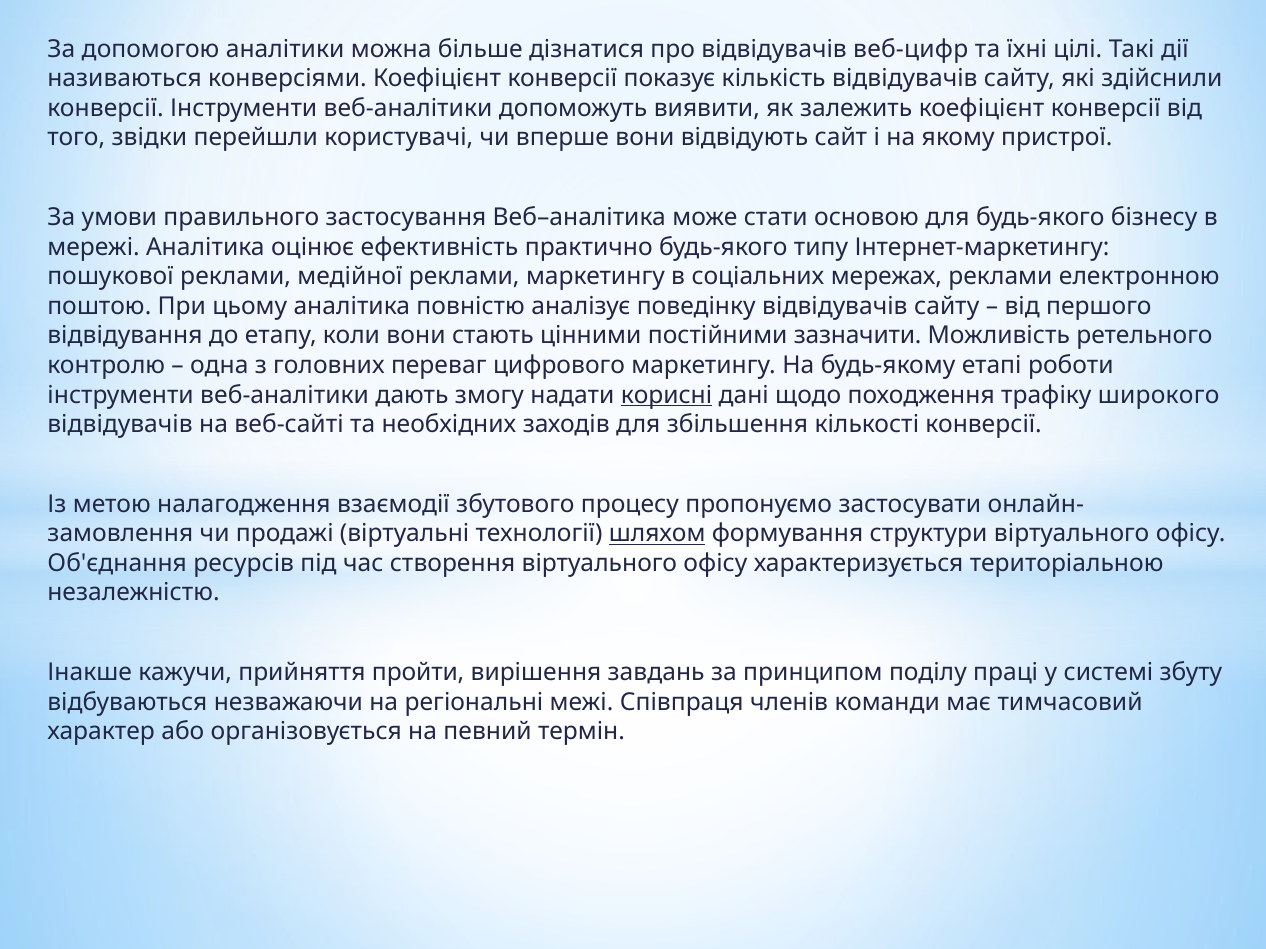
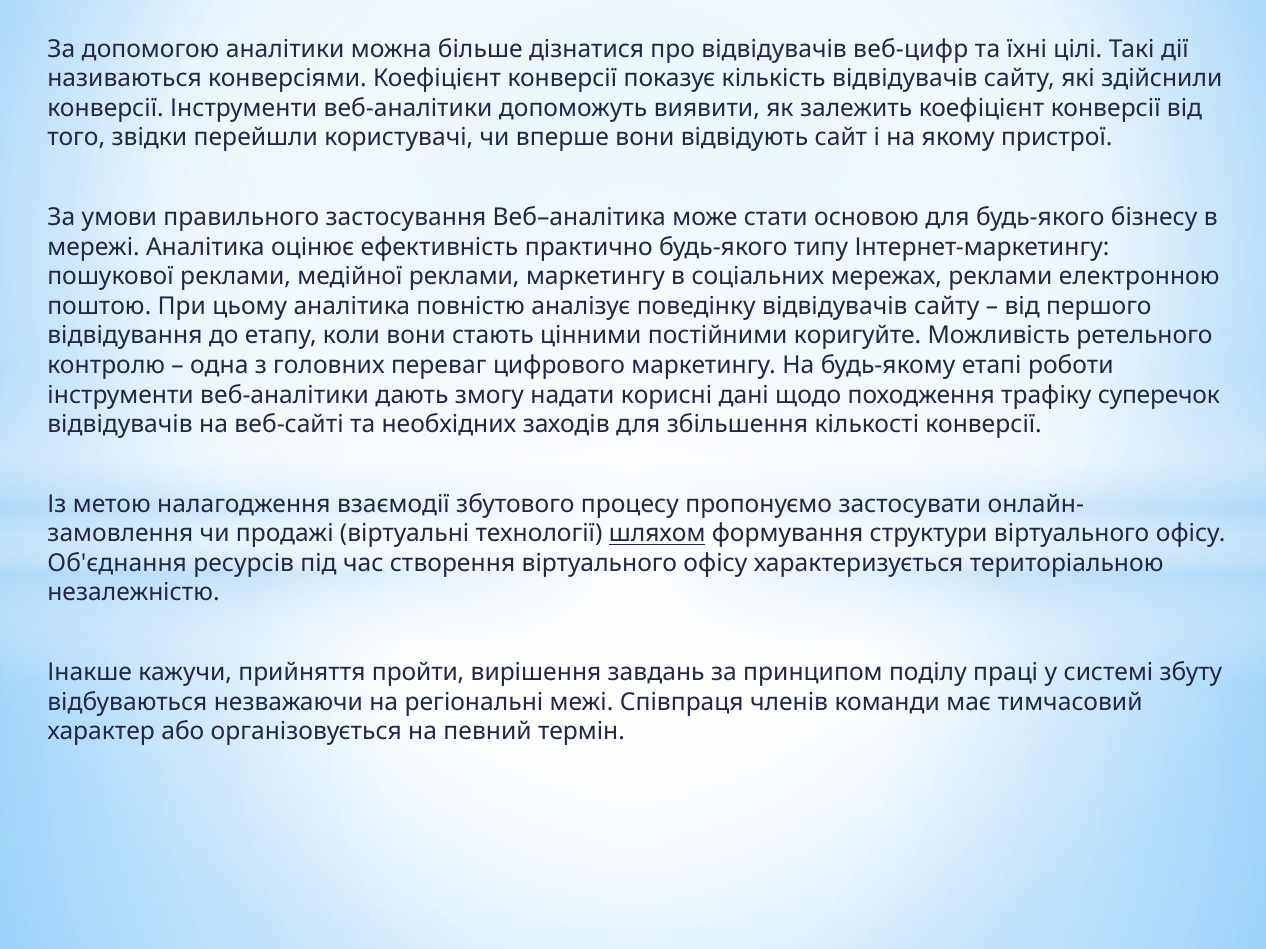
зазначити: зазначити -> коригуйте
корисні underline: present -> none
широкого: широкого -> суперечок
